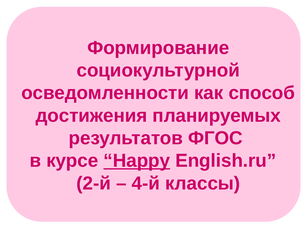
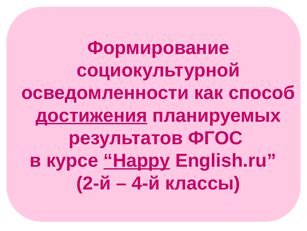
достижения underline: none -> present
